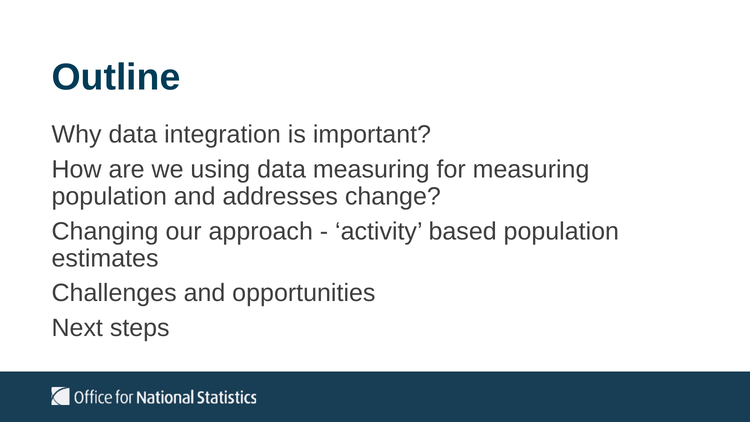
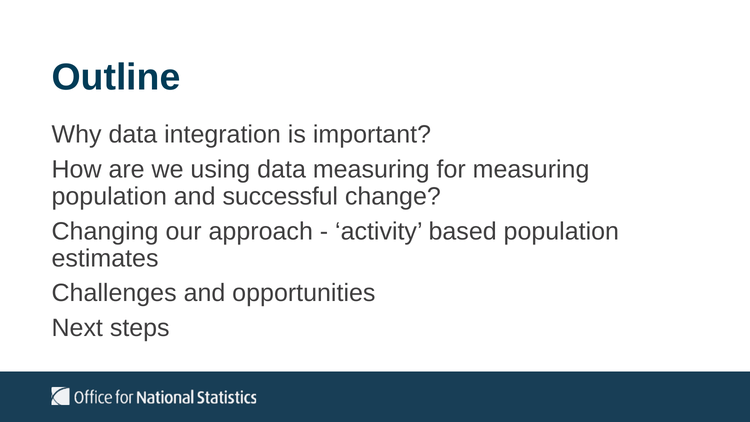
addresses: addresses -> successful
